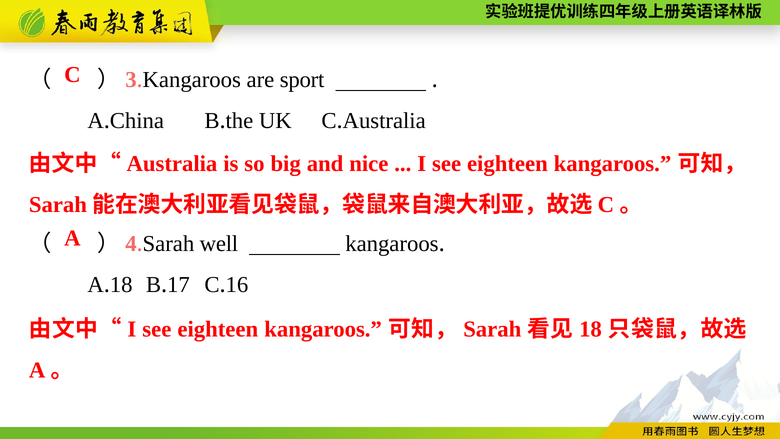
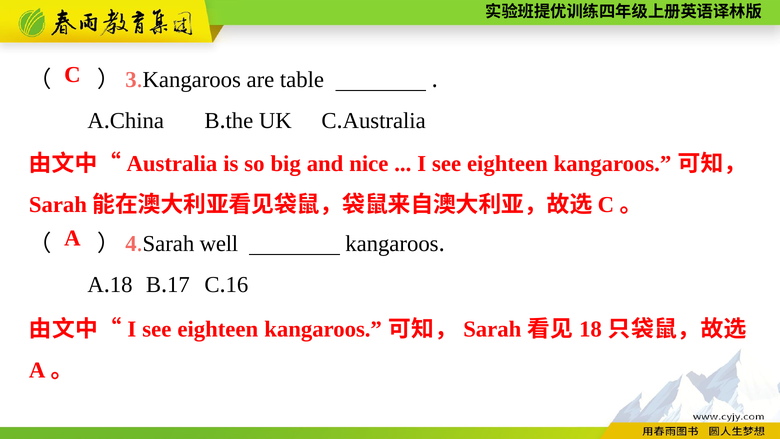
sport: sport -> table
